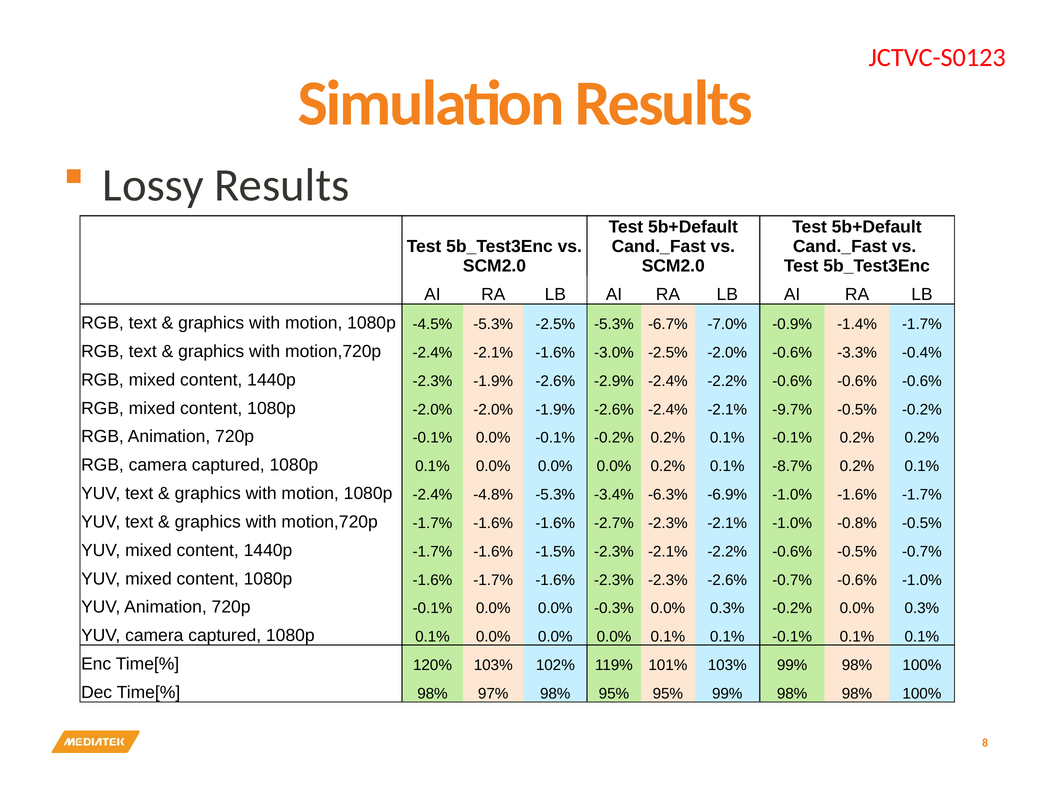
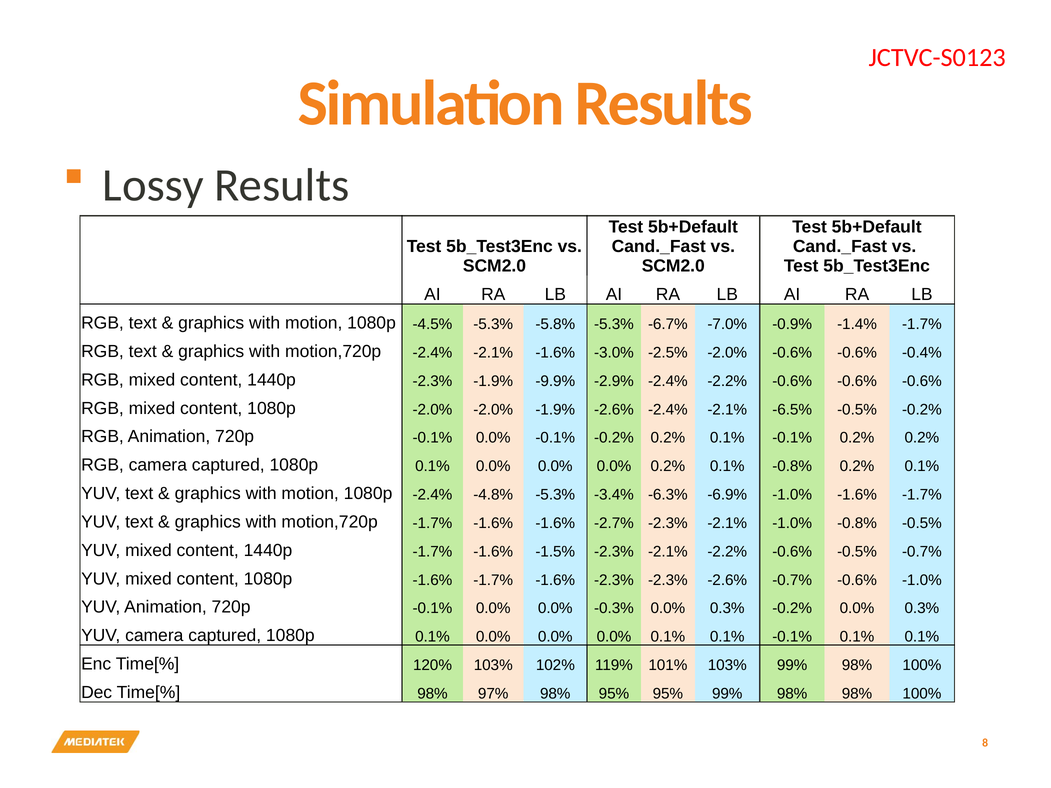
-5.3% -2.5%: -2.5% -> -5.8%
-2.0% -0.6% -3.3%: -3.3% -> -0.6%
-2.3% -1.9% -2.6%: -2.6% -> -9.9%
-9.7%: -9.7% -> -6.5%
0.1% -8.7%: -8.7% -> -0.8%
